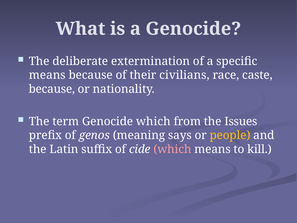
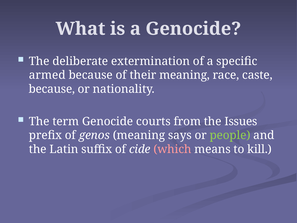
means at (47, 75): means -> armed
their civilians: civilians -> meaning
Genocide which: which -> courts
people colour: yellow -> light green
